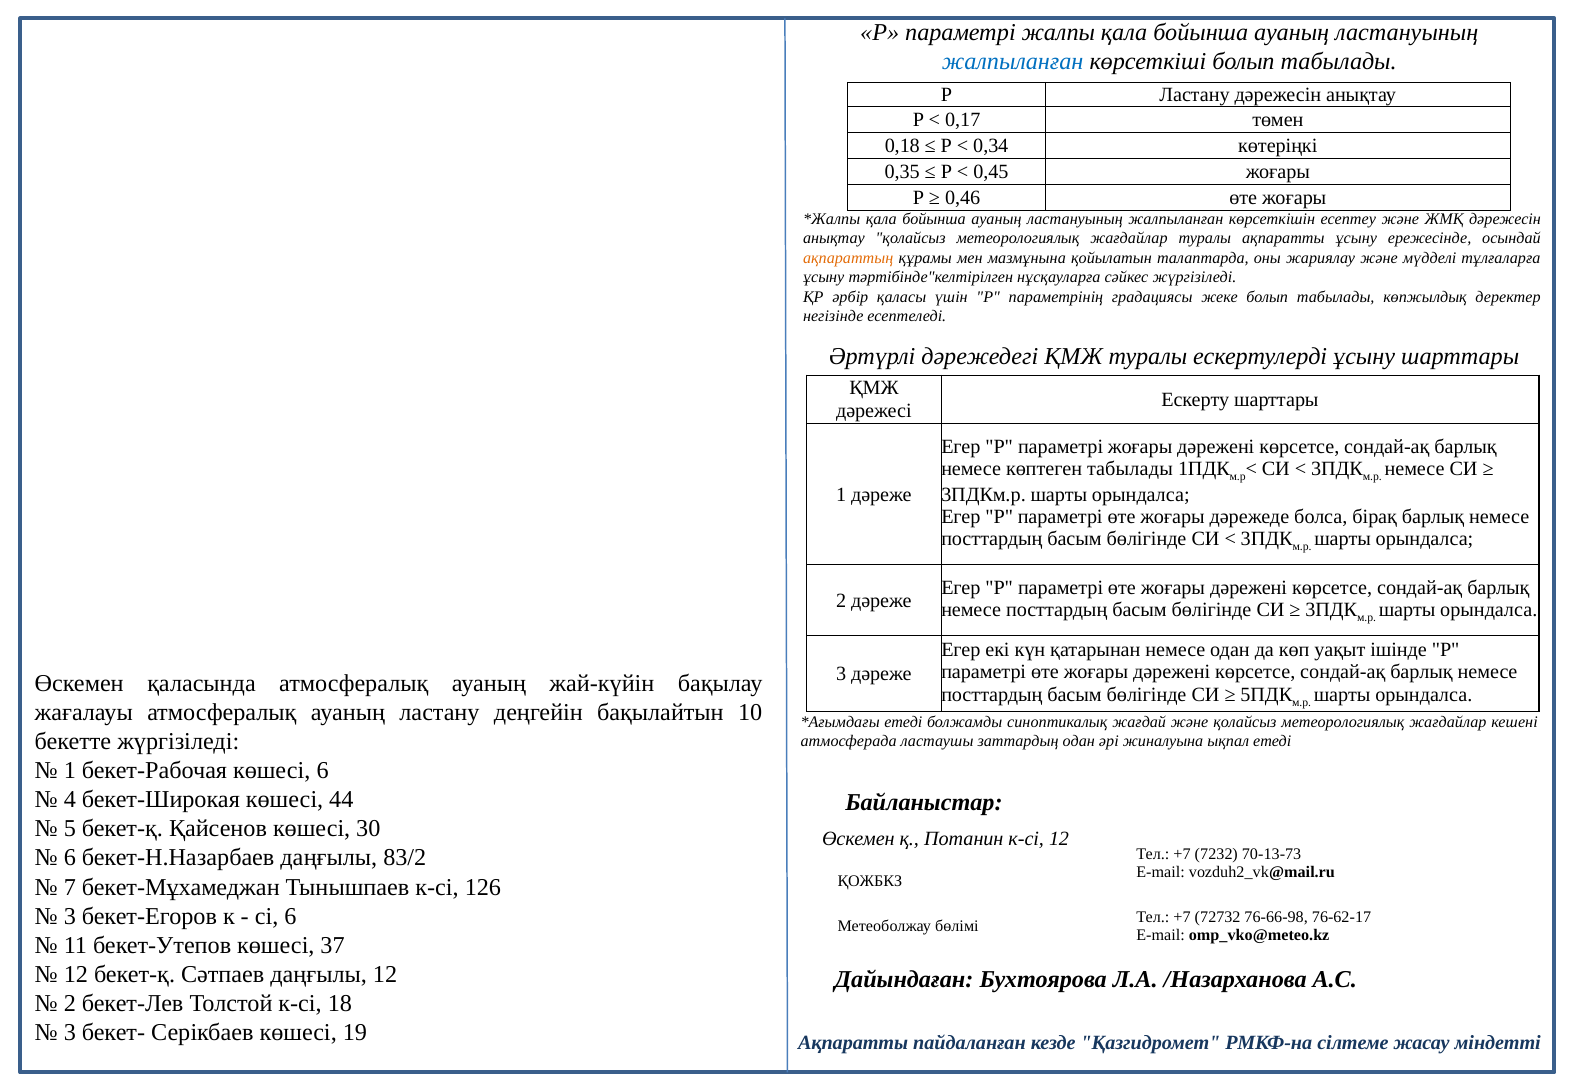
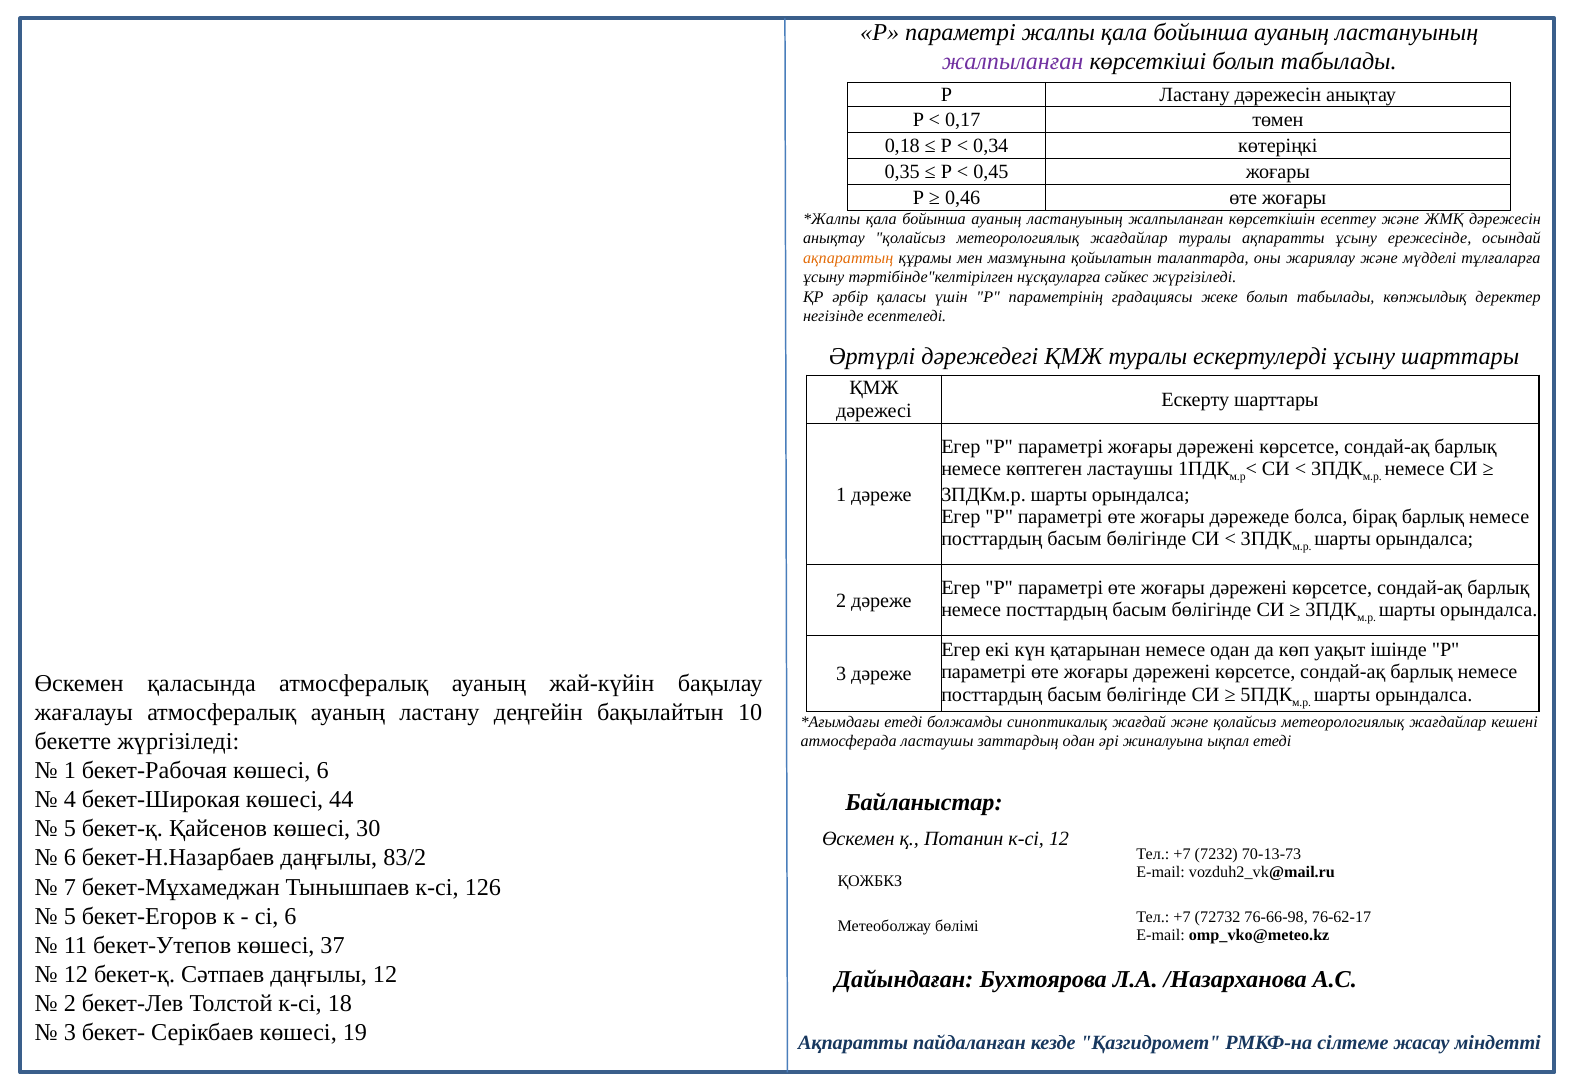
жалпыланған at (1013, 62) colour: blue -> purple
көптеген табылады: табылады -> ластаушы
3 at (70, 916): 3 -> 5
